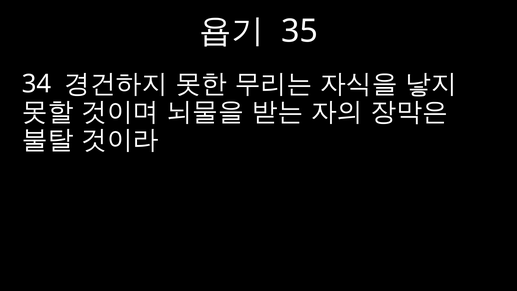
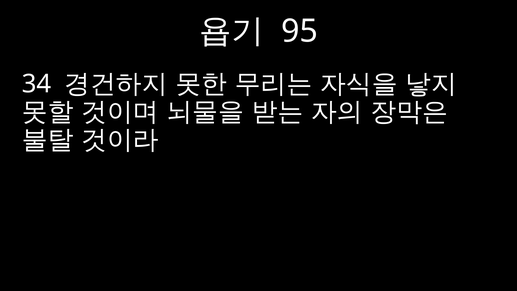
35: 35 -> 95
